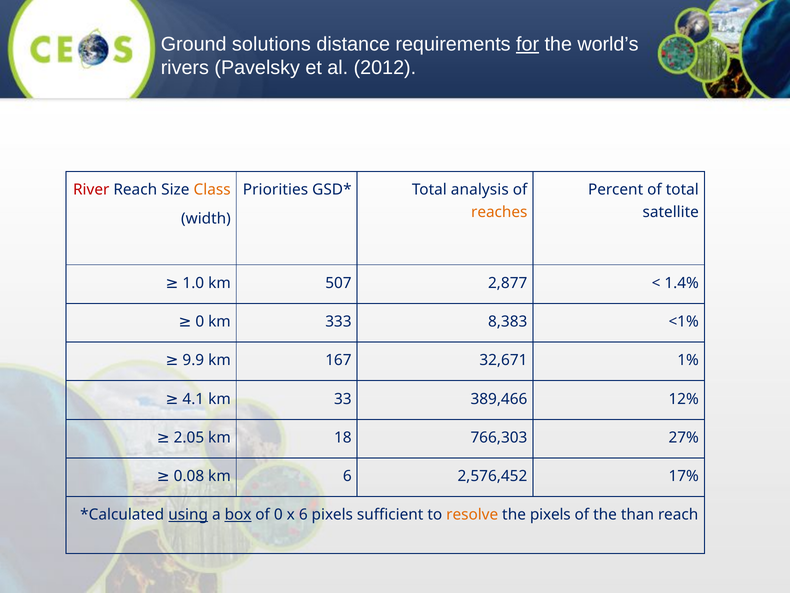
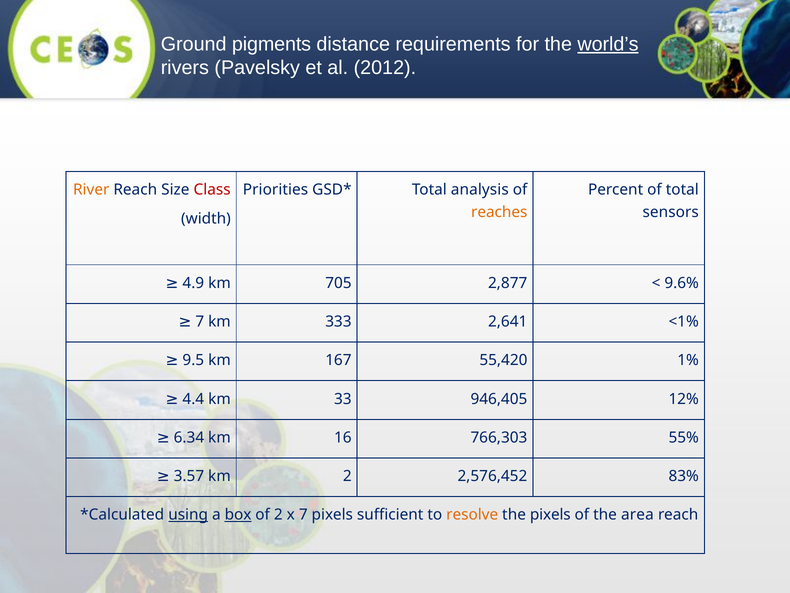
solutions: solutions -> pigments
for underline: present -> none
world’s underline: none -> present
River colour: red -> orange
Class colour: orange -> red
satellite: satellite -> sensors
1.0: 1.0 -> 4.9
507: 507 -> 705
1.4%: 1.4% -> 9.6%
0 at (200, 321): 0 -> 7
8,383: 8,383 -> 2,641
9.9: 9.9 -> 9.5
32,671: 32,671 -> 55,420
4.1: 4.1 -> 4.4
389,466: 389,466 -> 946,405
2.05: 2.05 -> 6.34
18: 18 -> 16
27%: 27% -> 55%
0.08: 0.08 -> 3.57
km 6: 6 -> 2
17%: 17% -> 83%
of 0: 0 -> 2
x 6: 6 -> 7
than: than -> area
